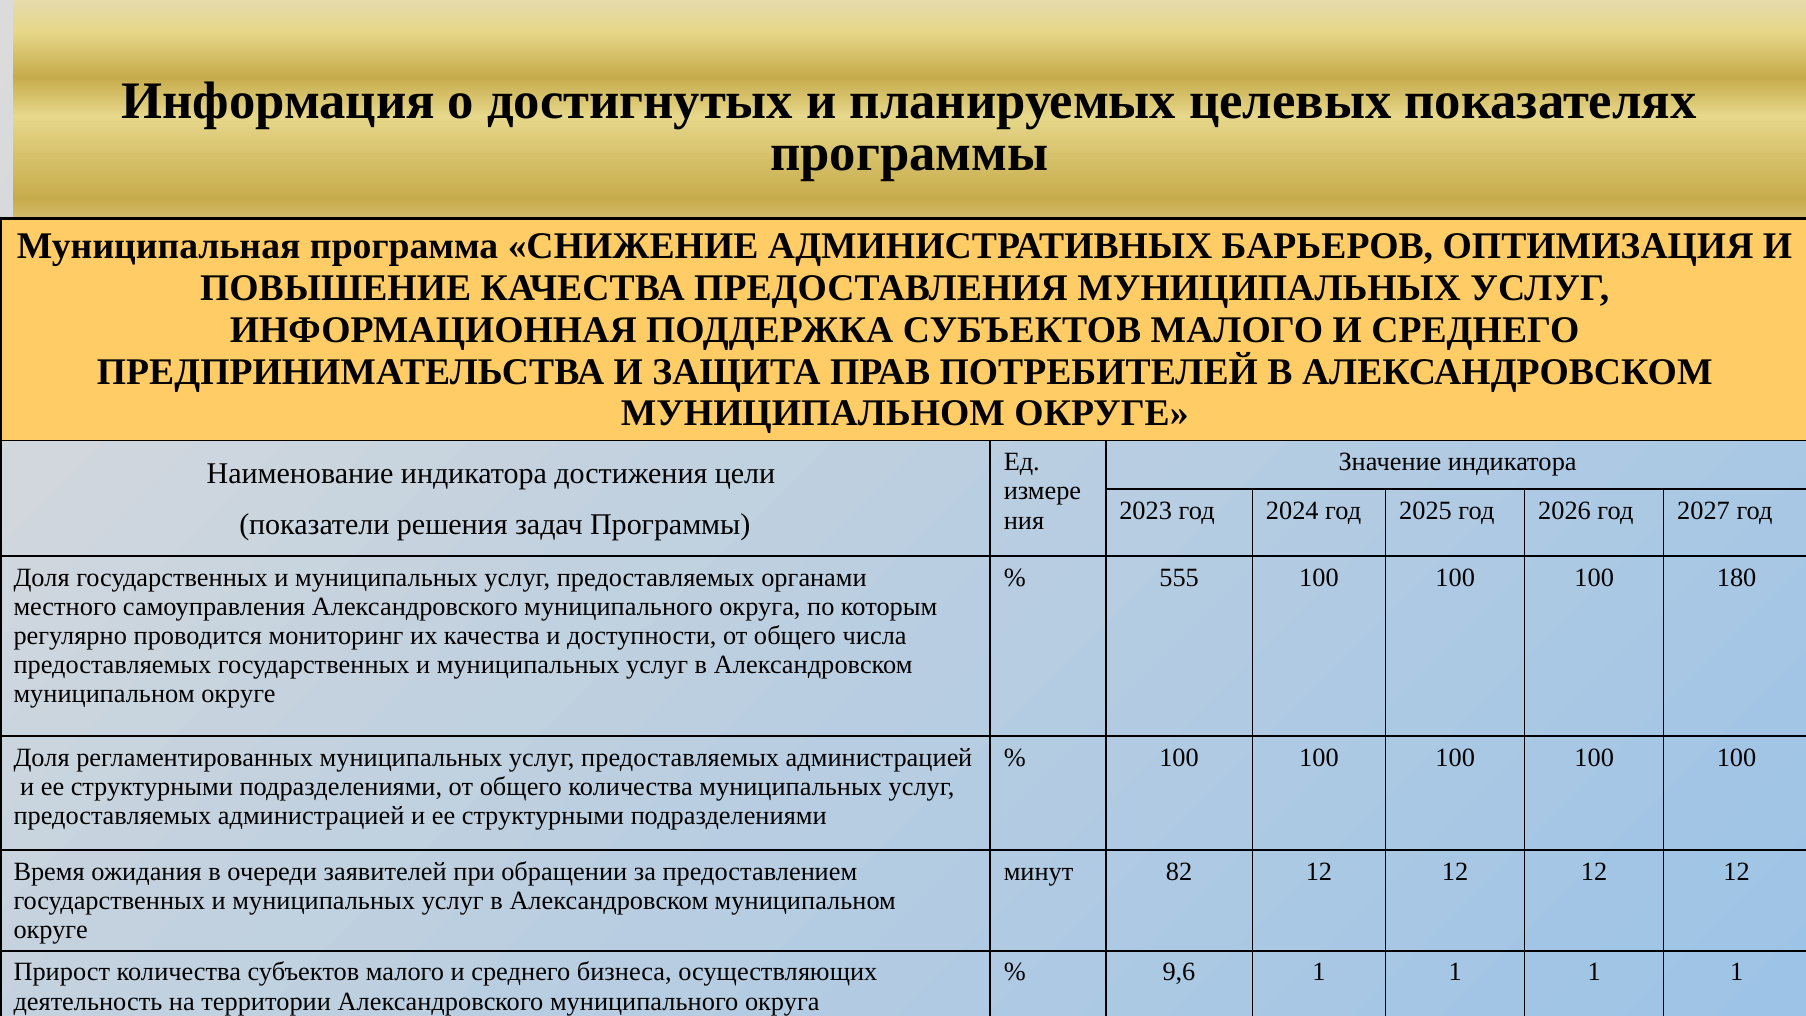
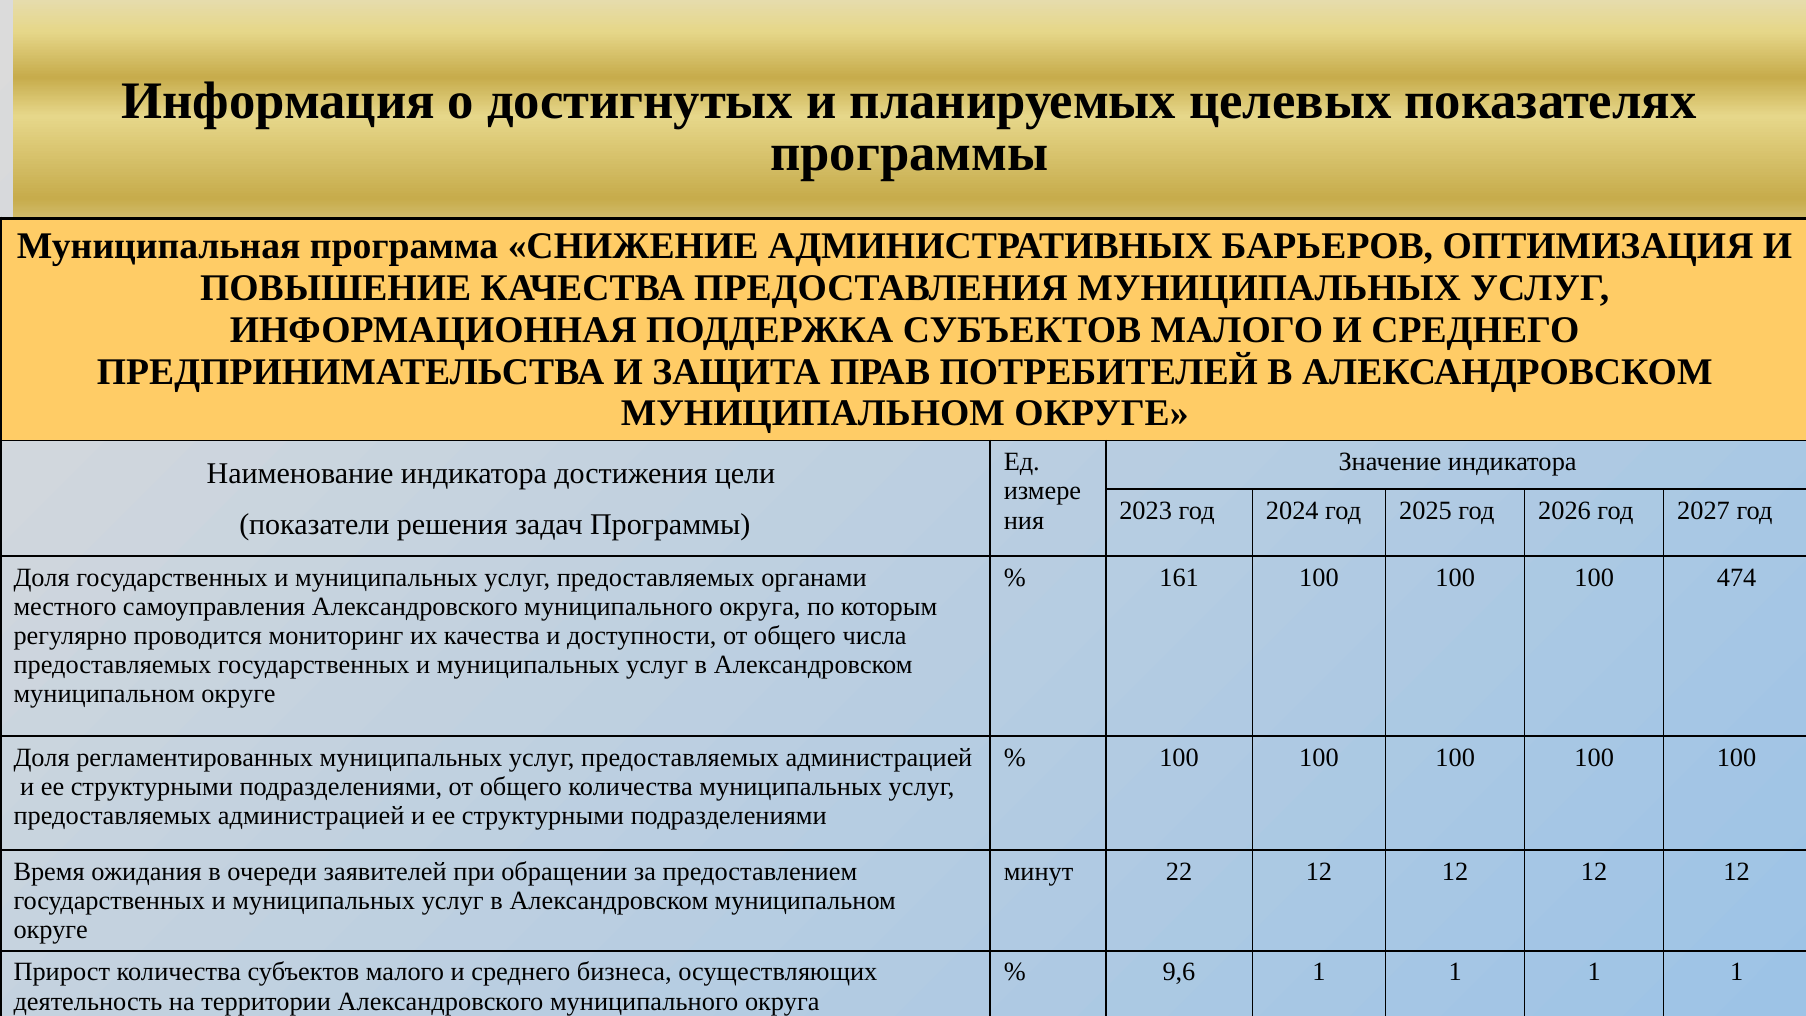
555: 555 -> 161
180: 180 -> 474
82: 82 -> 22
